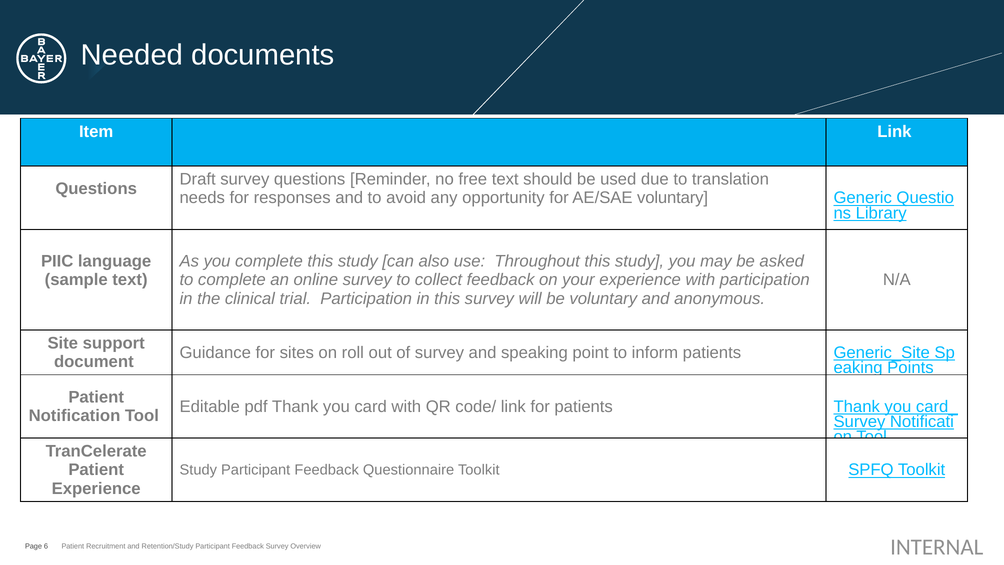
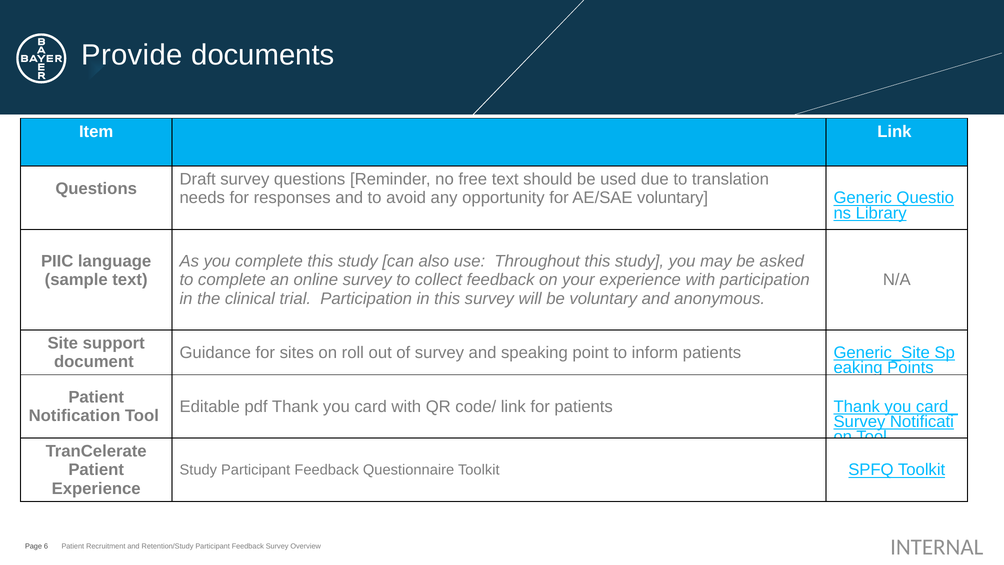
Needed: Needed -> Provide
